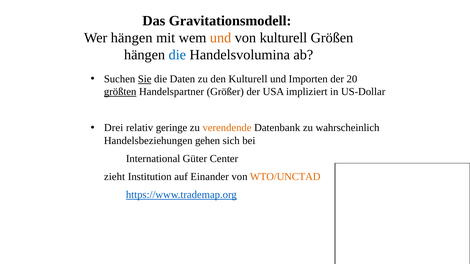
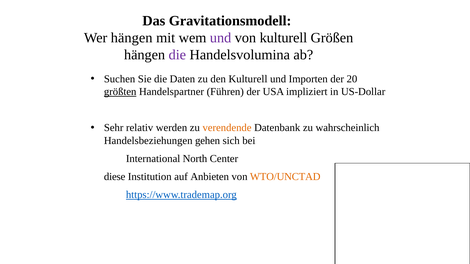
und at (221, 38) colour: orange -> purple
die at (177, 55) colour: blue -> purple
Sie underline: present -> none
Größer: Größer -> Führen
Drei: Drei -> Sehr
geringe: geringe -> werden
Güter: Güter -> North
zieht: zieht -> diese
Einander: Einander -> Anbieten
